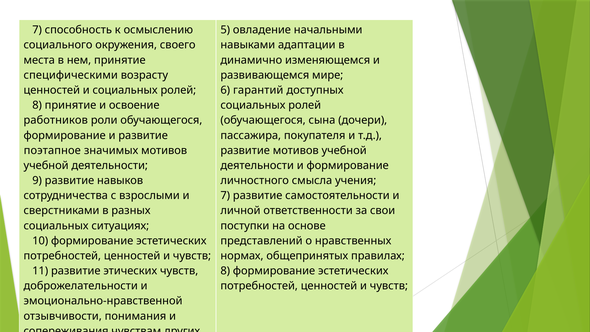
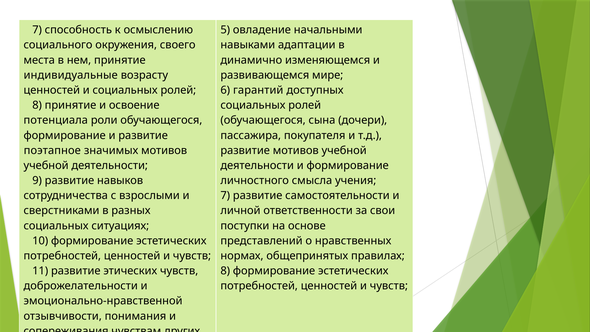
специфическими: специфическими -> индивидуальные
работников: работников -> потенциала
